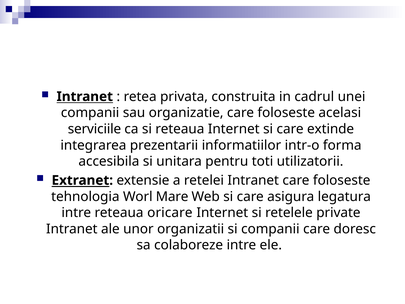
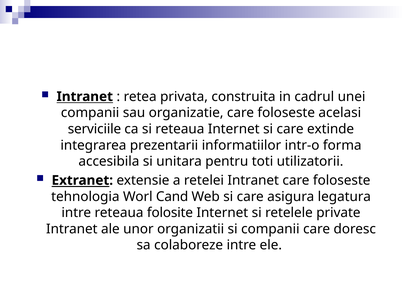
Mare: Mare -> Cand
oricare: oricare -> folosite
